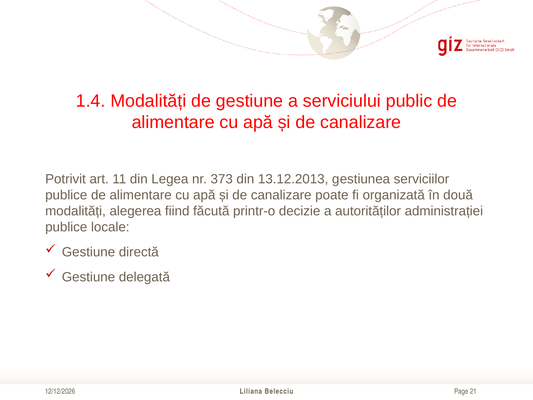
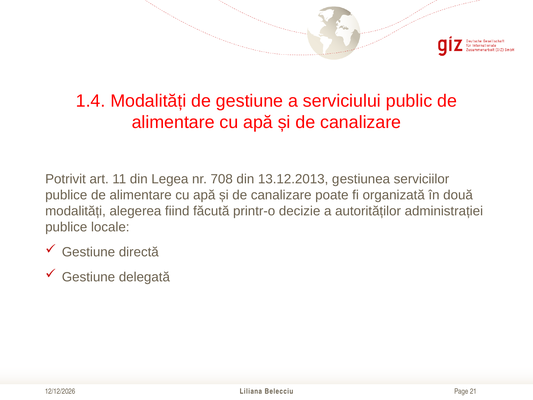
373: 373 -> 708
